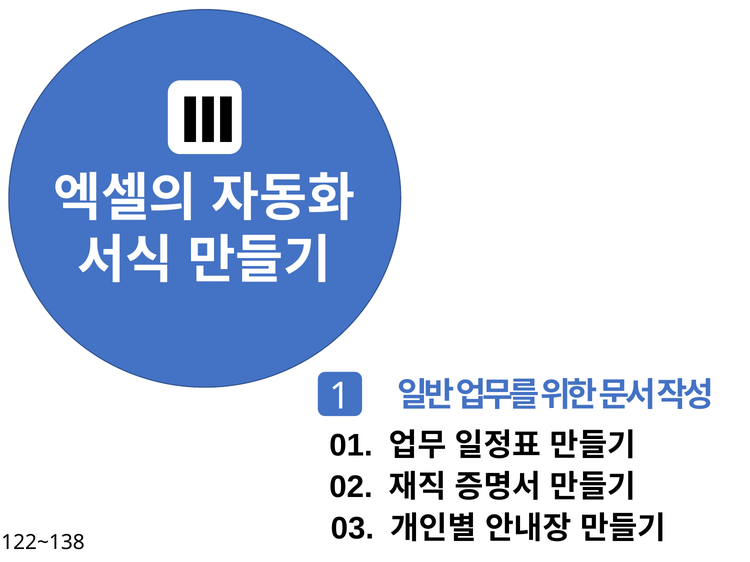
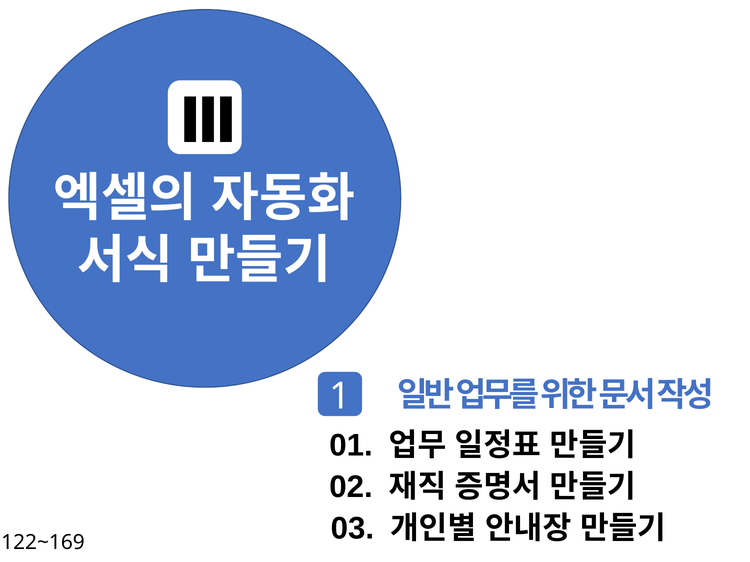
122~138: 122~138 -> 122~169
